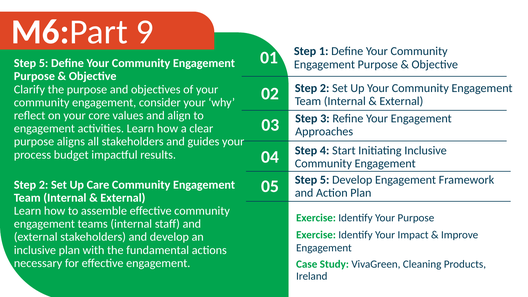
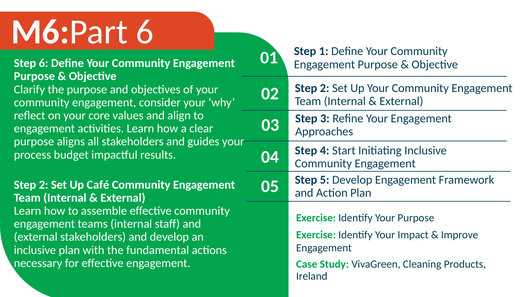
M6:Part 9: 9 -> 6
5 at (44, 63): 5 -> 6
Care: Care -> Café
